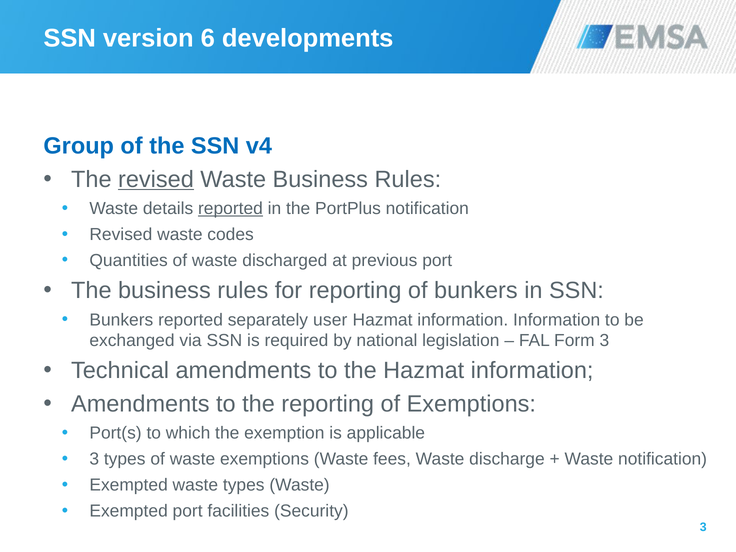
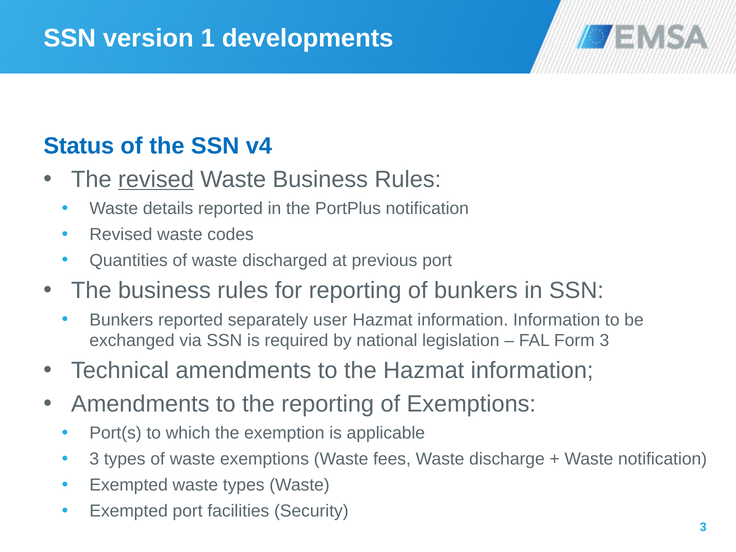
6: 6 -> 1
Group: Group -> Status
reported at (230, 209) underline: present -> none
